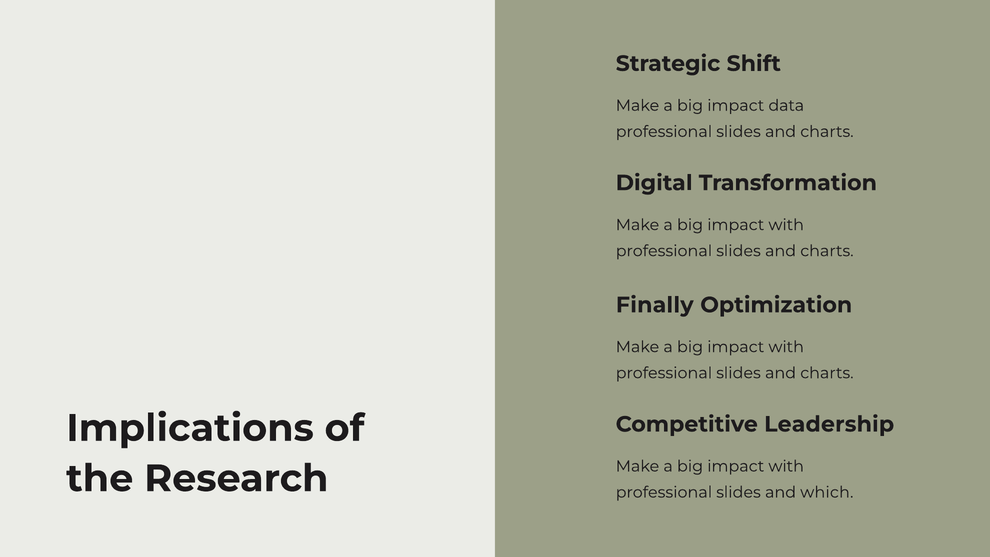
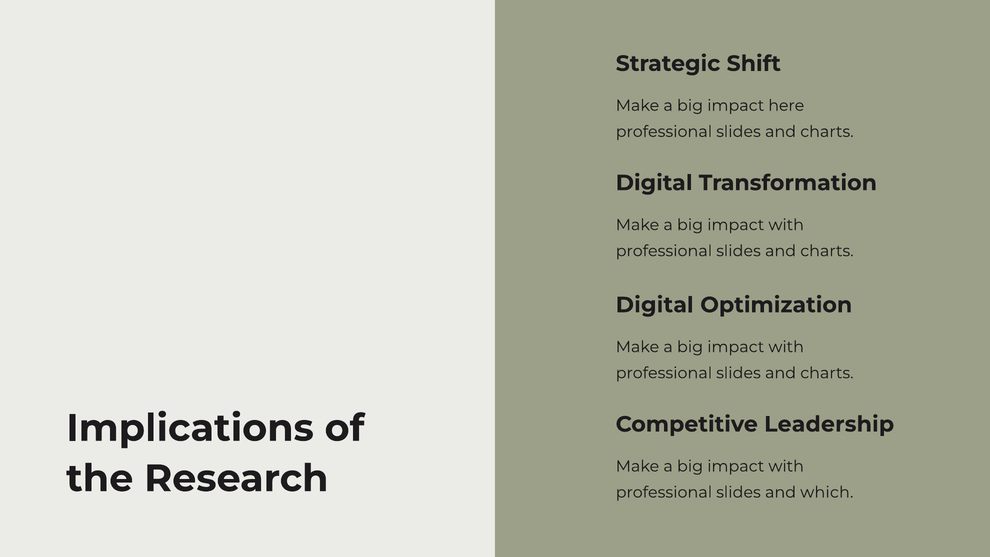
data: data -> here
Finally at (655, 305): Finally -> Digital
